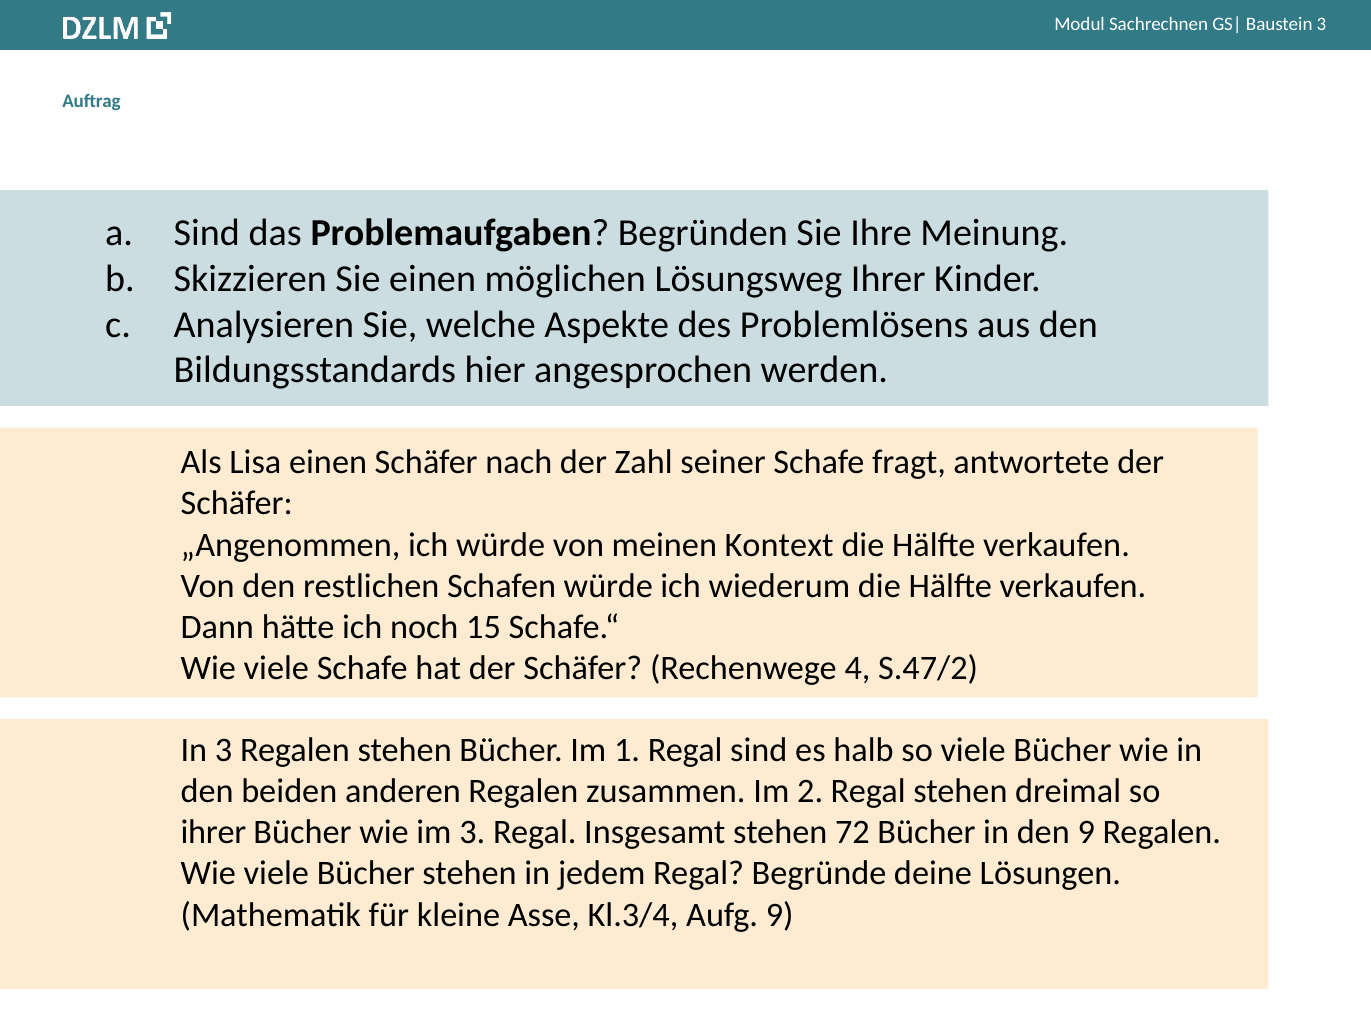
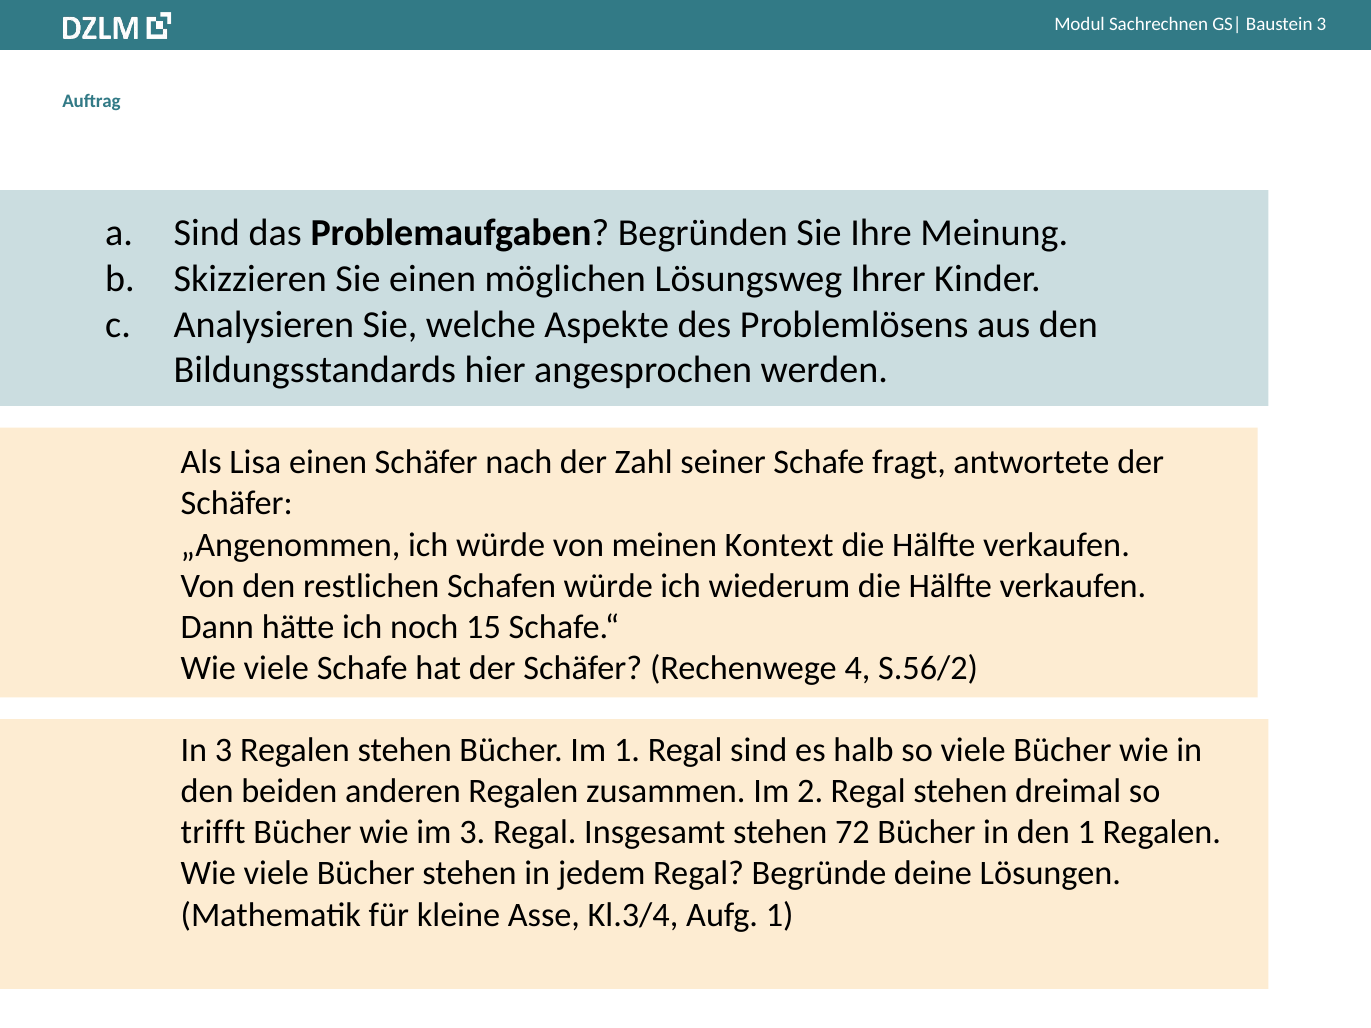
S.47/2: S.47/2 -> S.56/2
ihrer at (213, 833): ihrer -> trifft
den 9: 9 -> 1
Aufg 9: 9 -> 1
